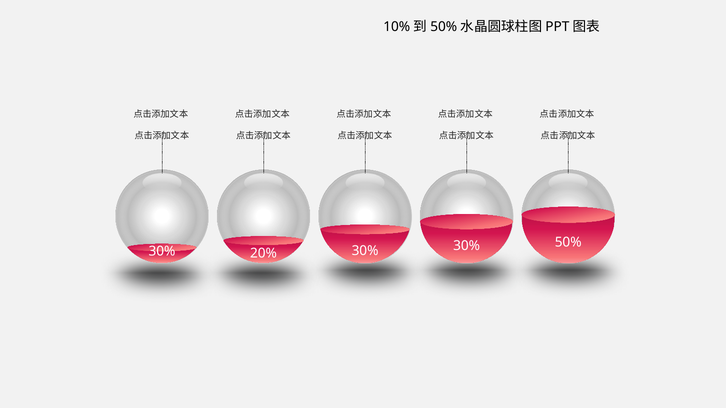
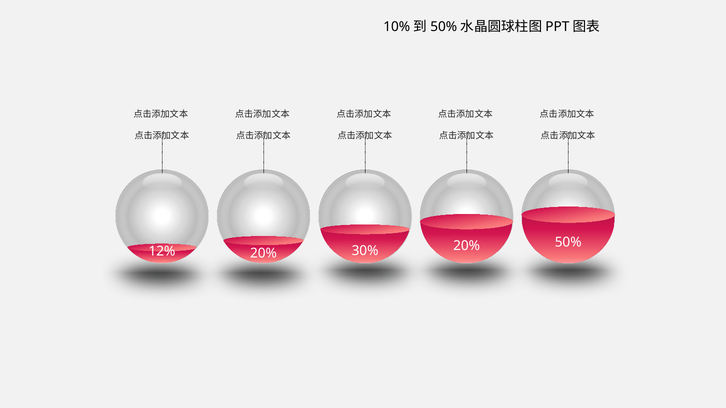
30% at (467, 246): 30% -> 20%
30% at (162, 252): 30% -> 12%
